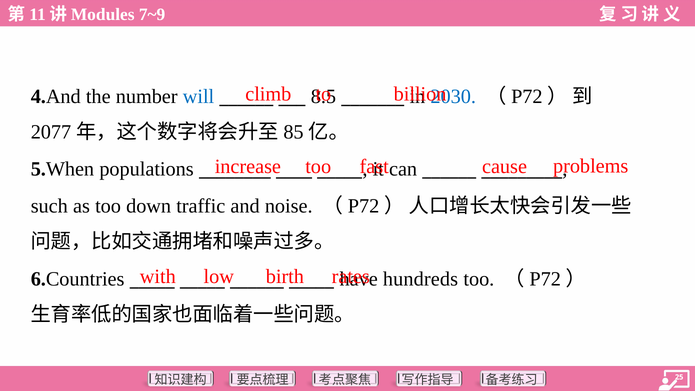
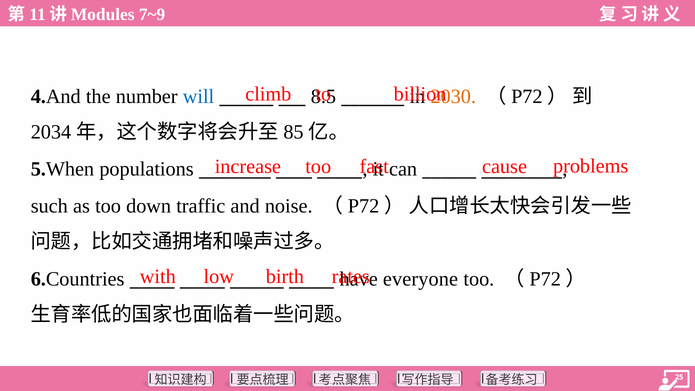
2030 colour: blue -> orange
2077: 2077 -> 2034
hundreds: hundreds -> everyone
